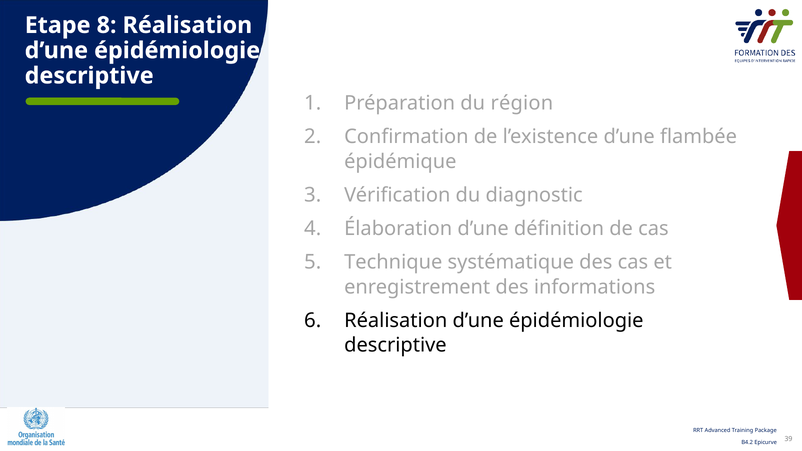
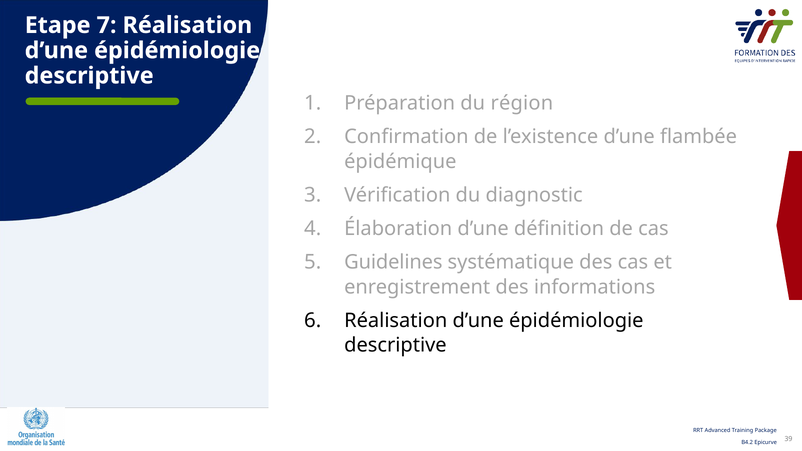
8: 8 -> 7
Technique: Technique -> Guidelines
